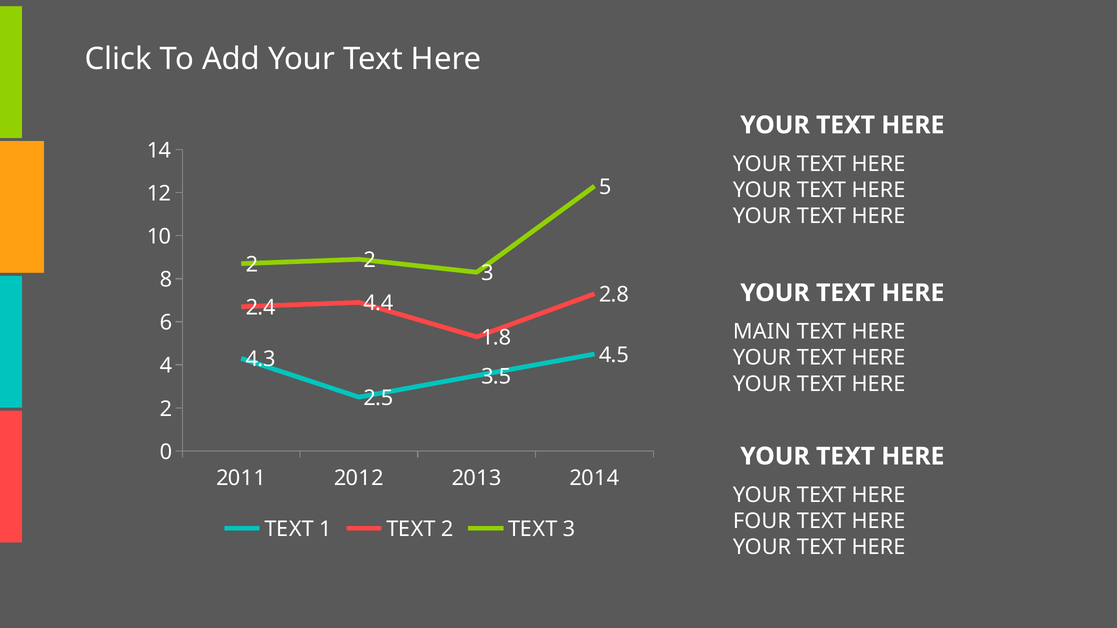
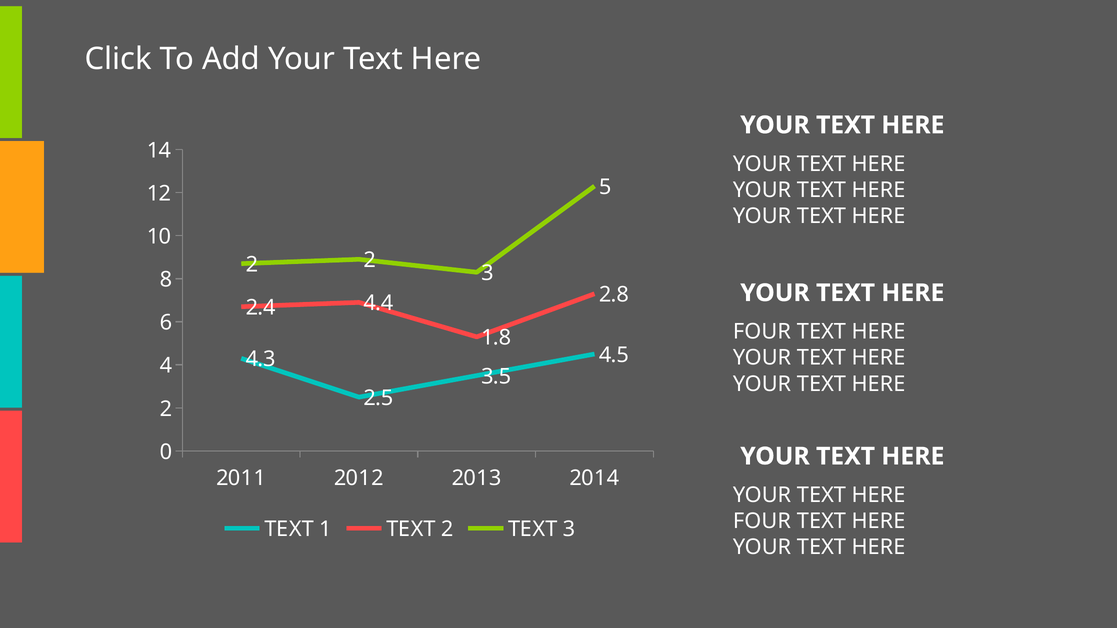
MAIN at (762, 332): MAIN -> FOUR
